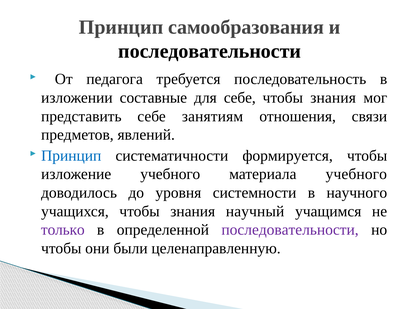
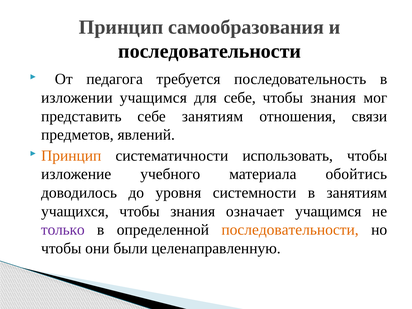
изложении составные: составные -> учащимся
Принцип at (71, 156) colour: blue -> orange
формируется: формируется -> использовать
материала учебного: учебного -> обойтись
в научного: научного -> занятиям
научный: научный -> означает
последовательности at (290, 230) colour: purple -> orange
